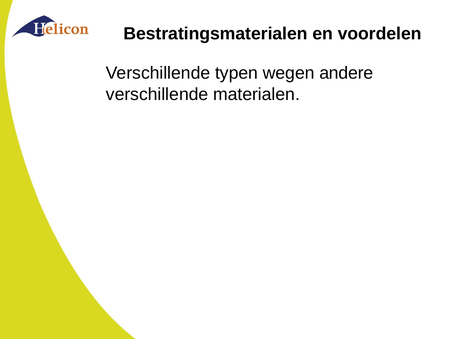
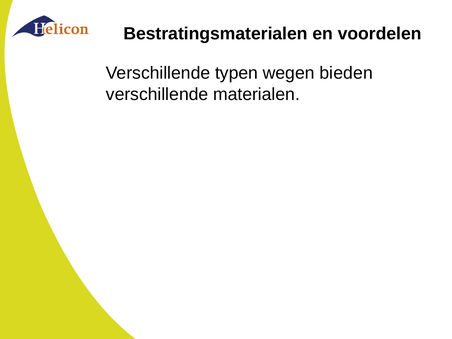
andere: andere -> bieden
